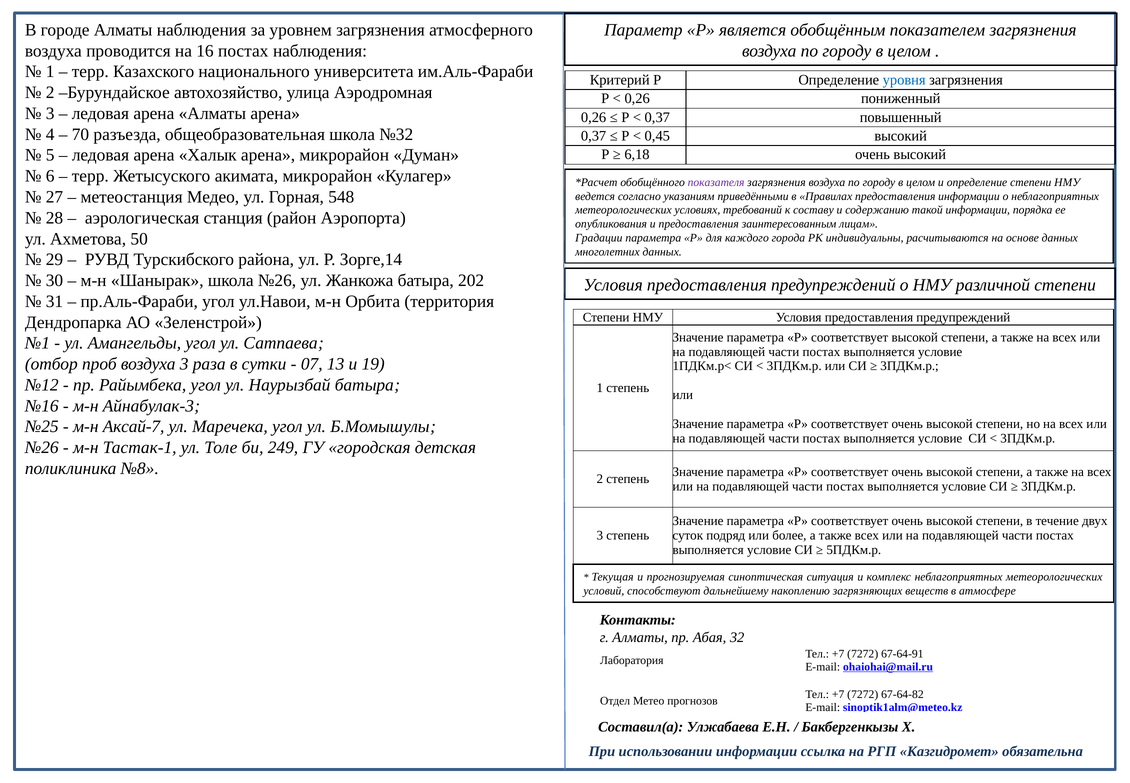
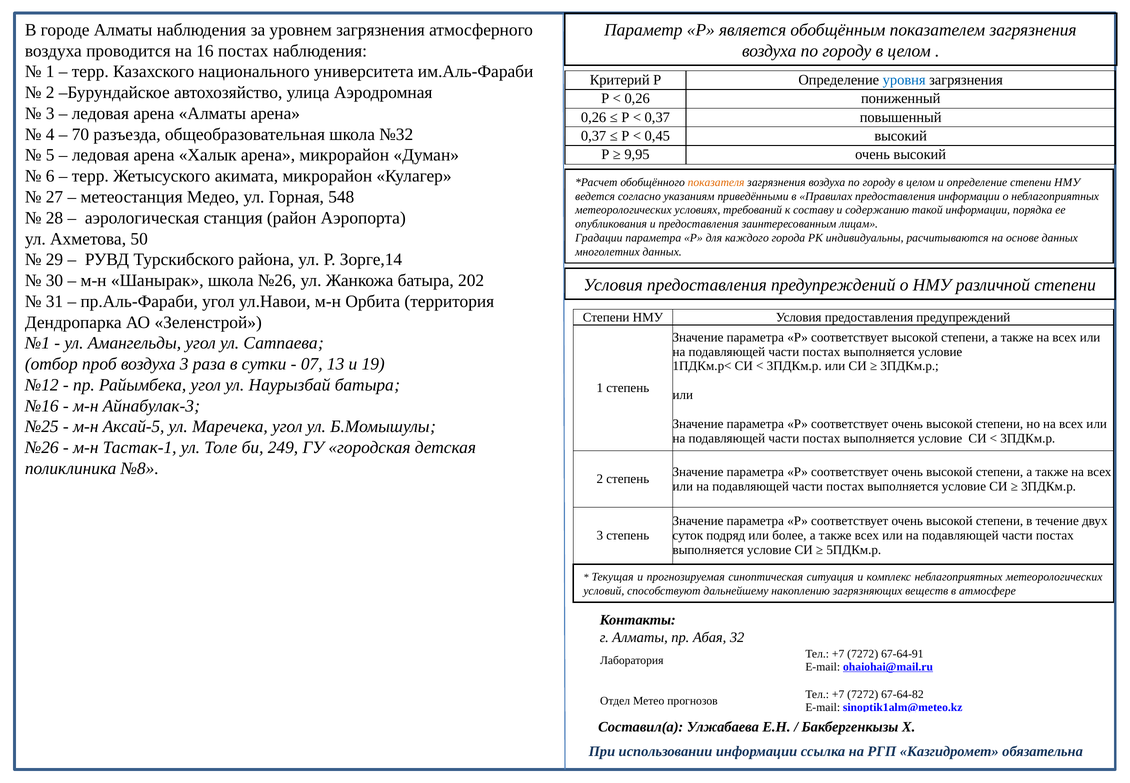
6,18: 6,18 -> 9,95
показателя colour: purple -> orange
Аксай-7: Аксай-7 -> Аксай-5
